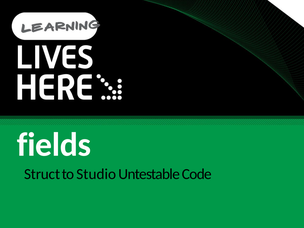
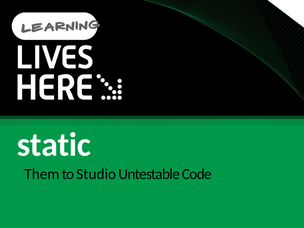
fields: fields -> static
Struct: Struct -> Them
